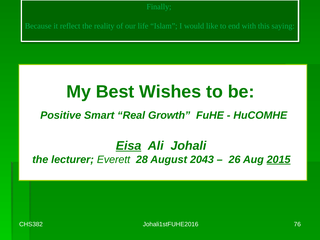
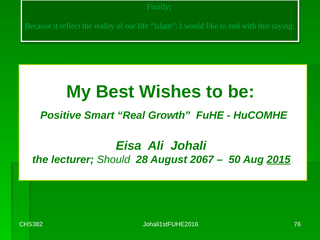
Eisa underline: present -> none
Everett: Everett -> Should
2043: 2043 -> 2067
26: 26 -> 50
